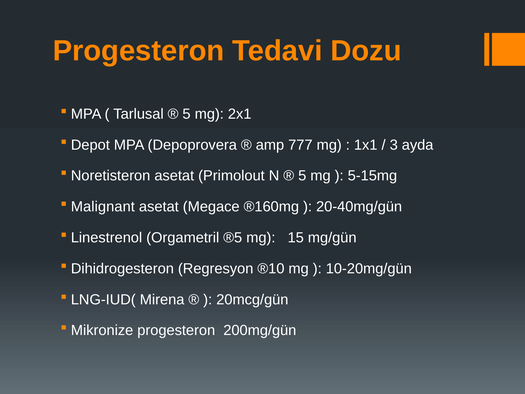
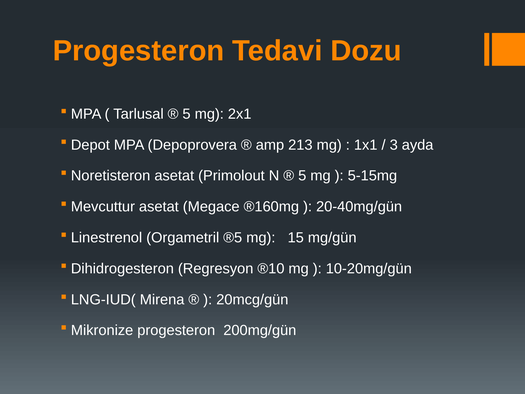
777: 777 -> 213
Malignant: Malignant -> Mevcuttur
